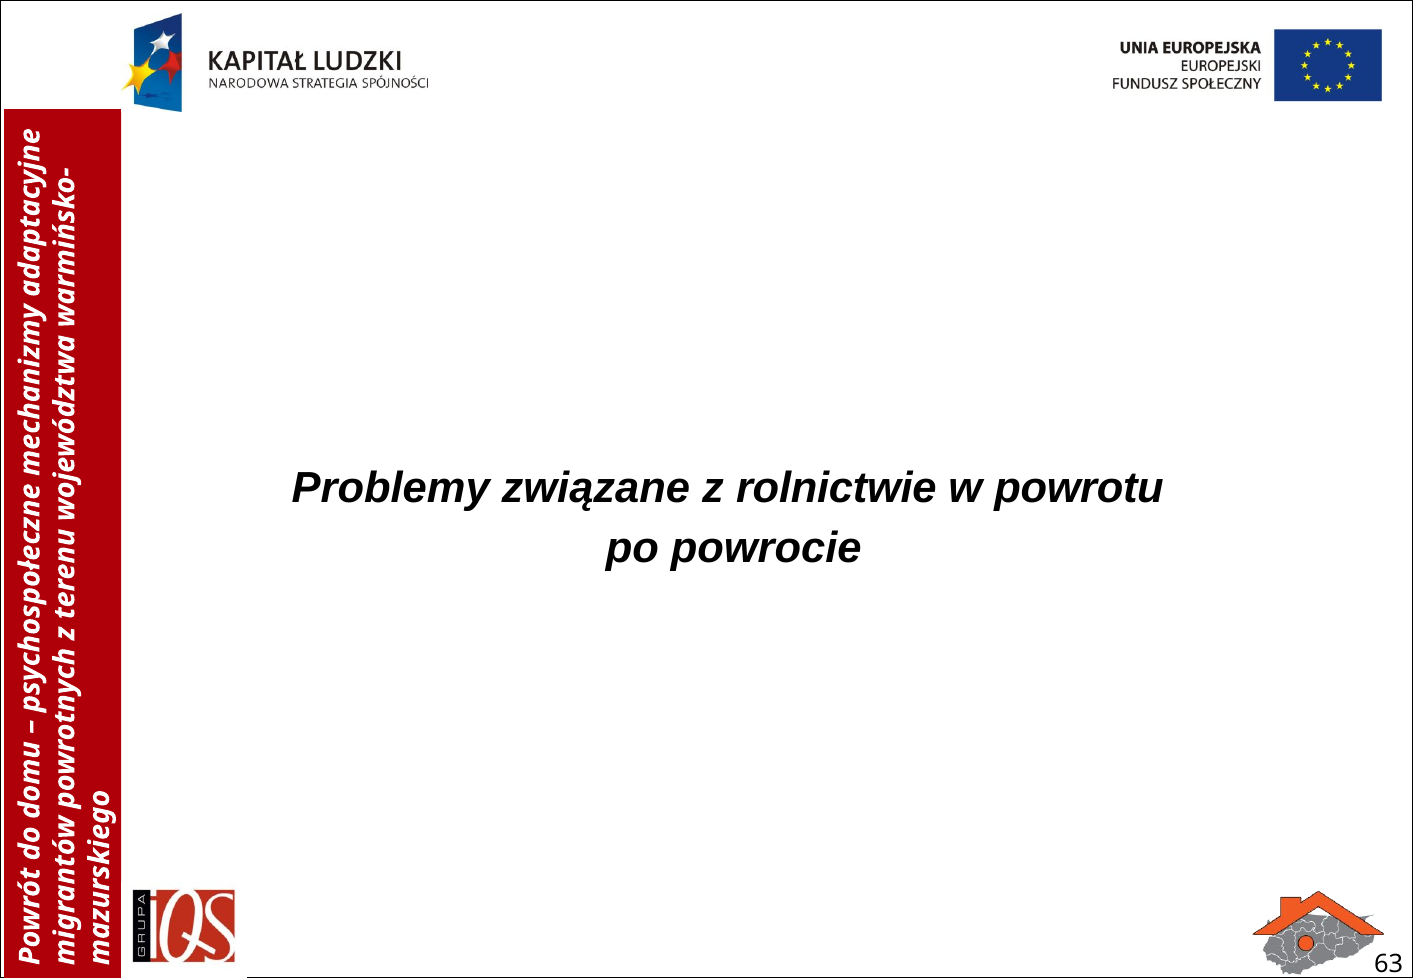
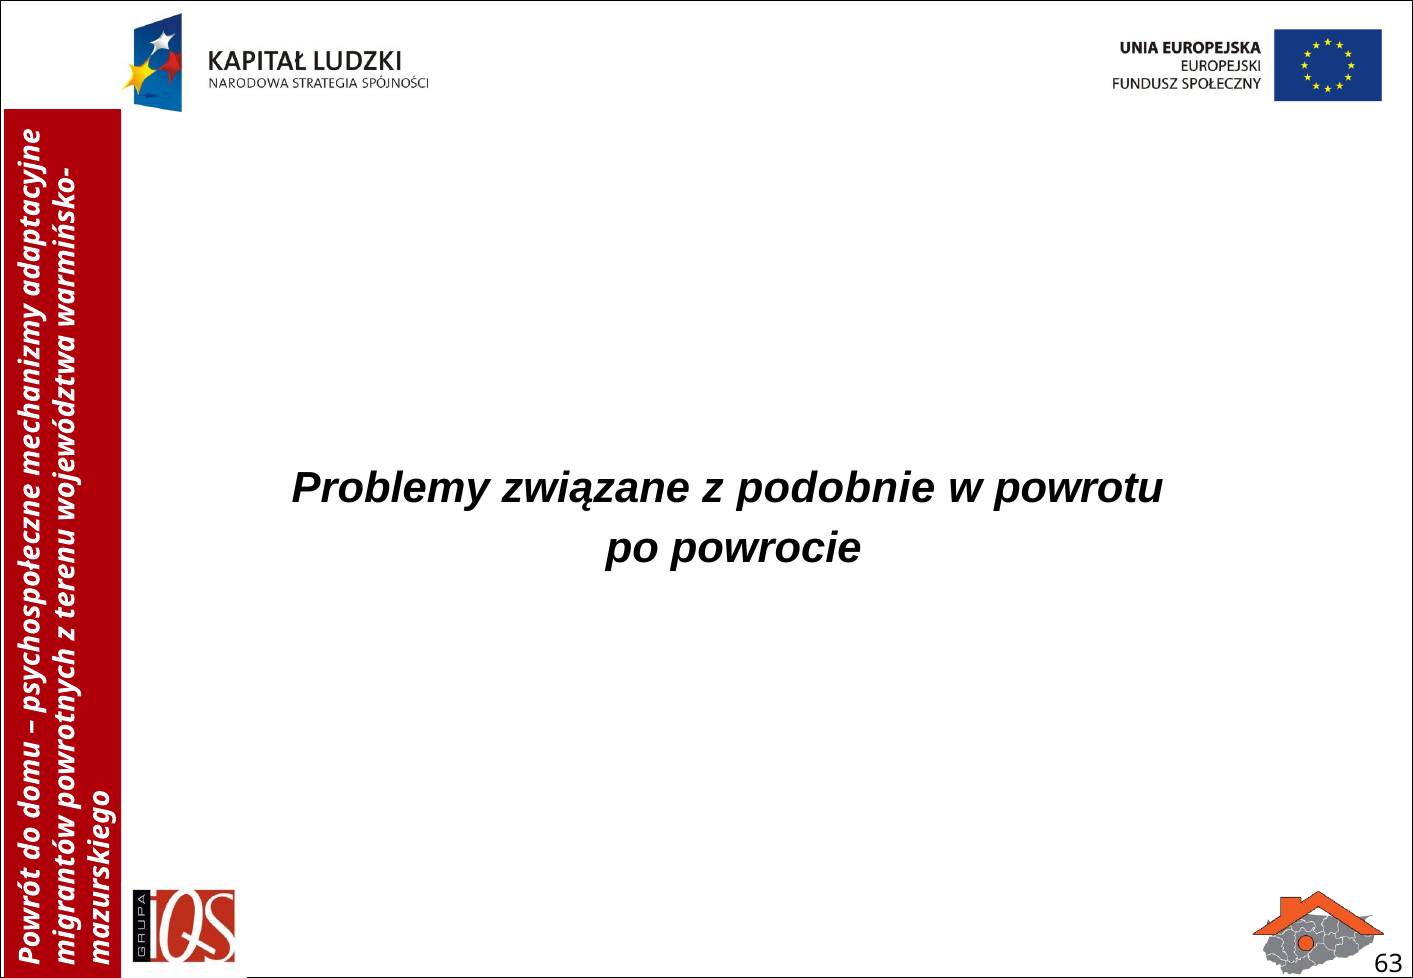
rolnictwie: rolnictwie -> podobnie
